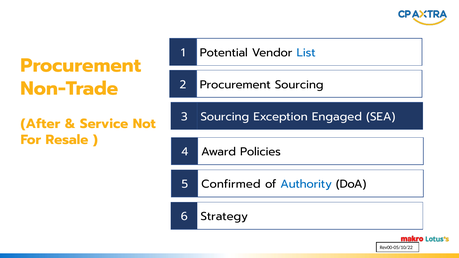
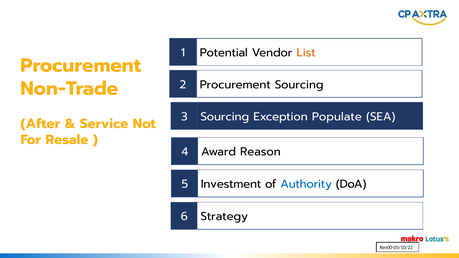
List colour: blue -> orange
Engaged: Engaged -> Populate
Policies: Policies -> Reason
Confirmed: Confirmed -> Investment
